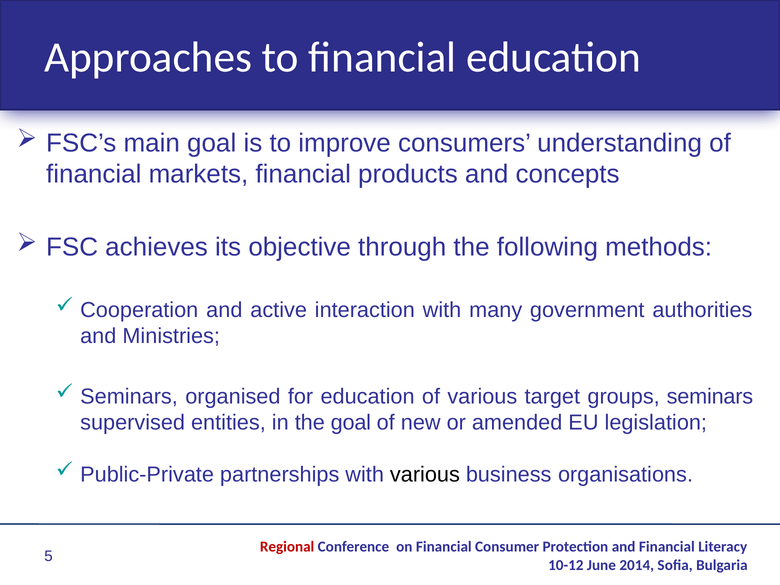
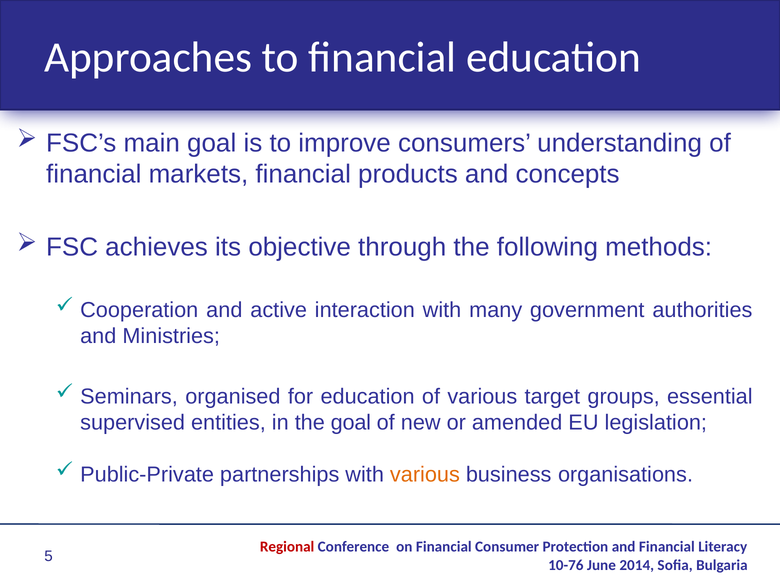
groups seminars: seminars -> essential
various at (425, 474) colour: black -> orange
10-12: 10-12 -> 10-76
